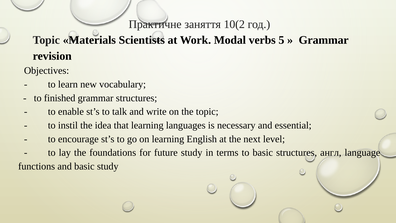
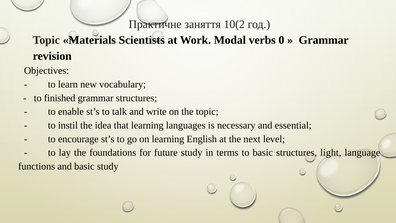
5: 5 -> 0
англ: англ -> light
